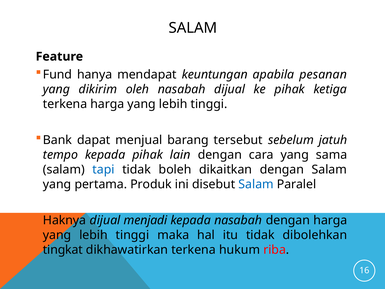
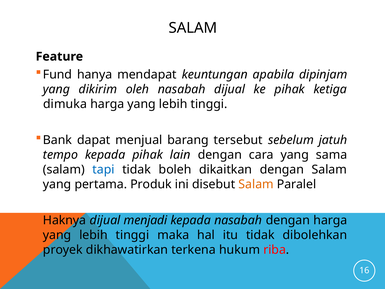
pesanan: pesanan -> dipinjam
terkena at (65, 104): terkena -> dimuka
Salam at (256, 184) colour: blue -> orange
tingkat: tingkat -> proyek
